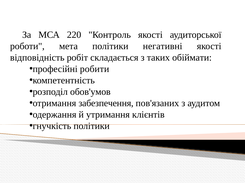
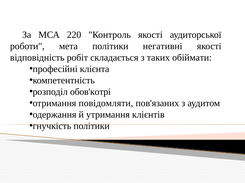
робити: робити -> клієнта
обов'умов: обов'умов -> обов'котрі
забезпечення: забезпечення -> повідомляти
